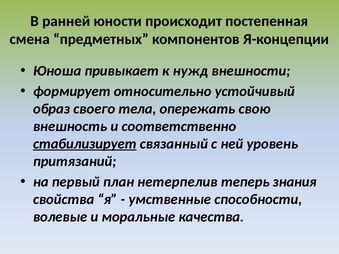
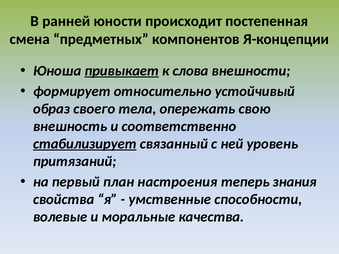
привыкает underline: none -> present
нужд: нужд -> слова
нетерпелив: нетерпелив -> настроения
